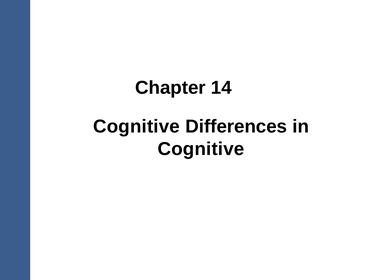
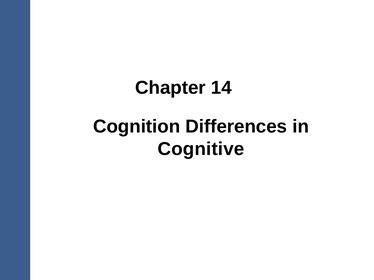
Cognitive at (137, 127): Cognitive -> Cognition
